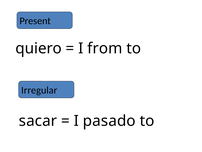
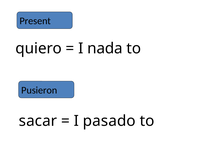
from: from -> nada
Irregular: Irregular -> Pusieron
